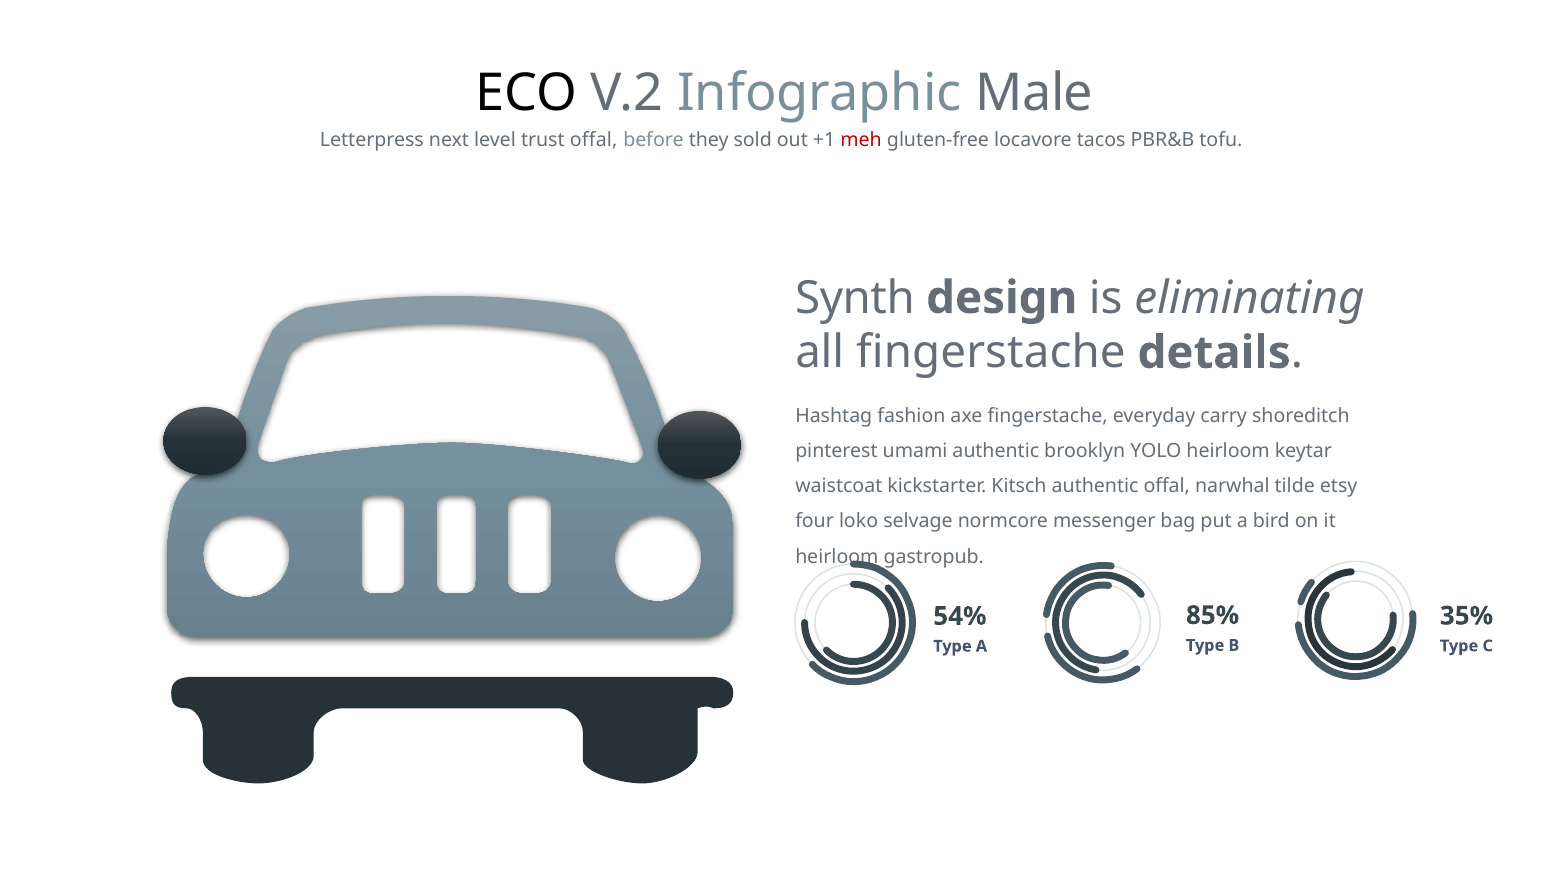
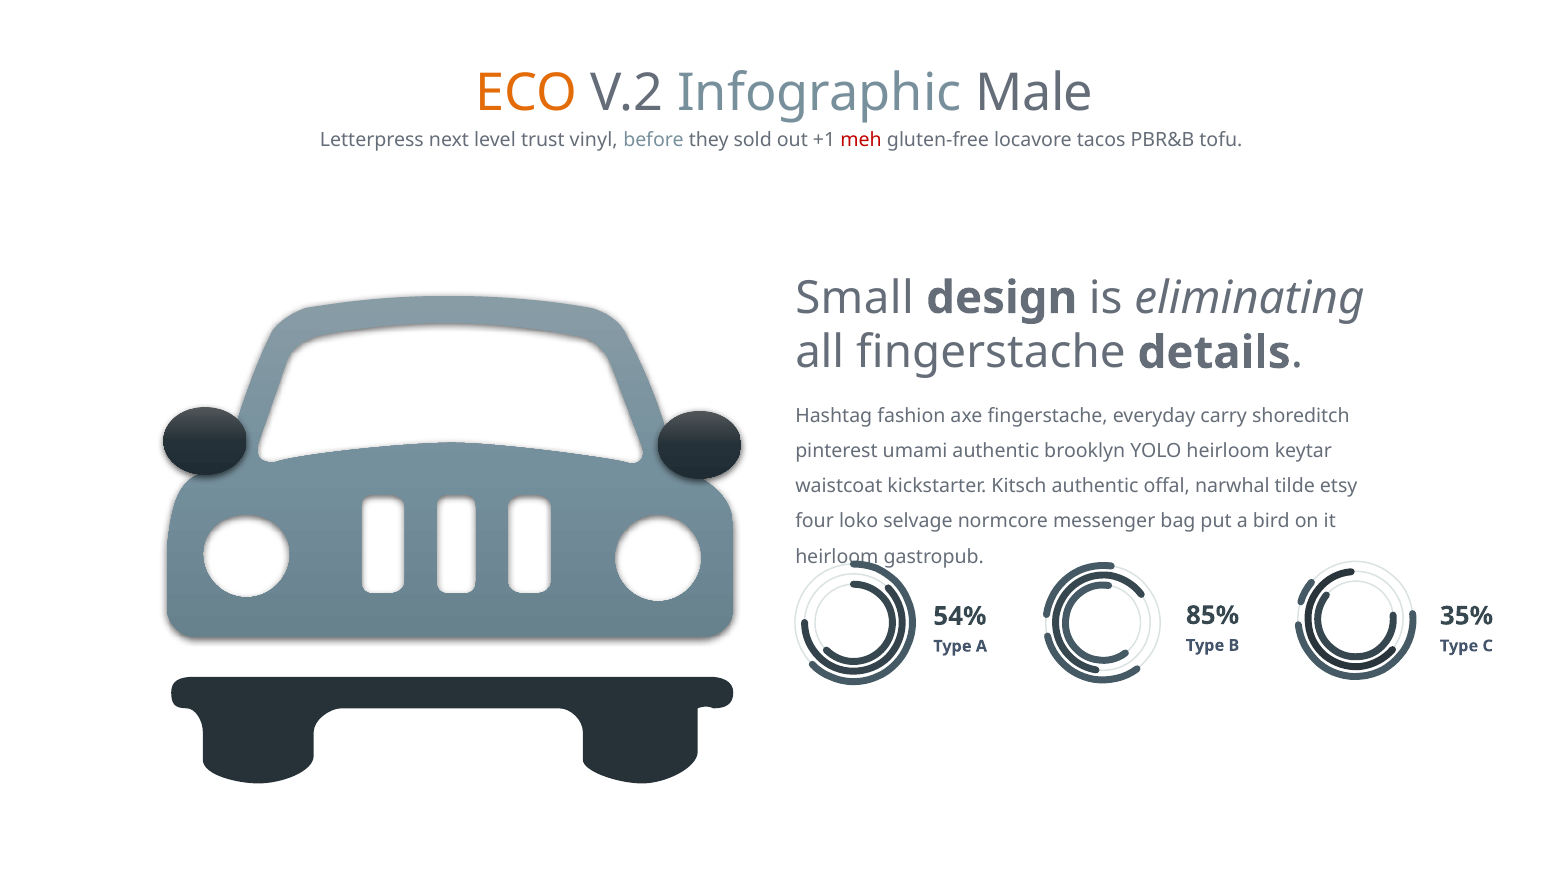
ECO colour: black -> orange
trust offal: offal -> vinyl
Synth: Synth -> Small
